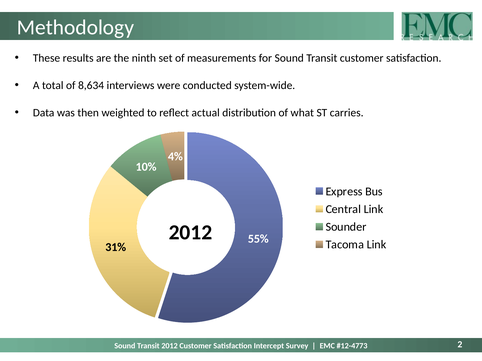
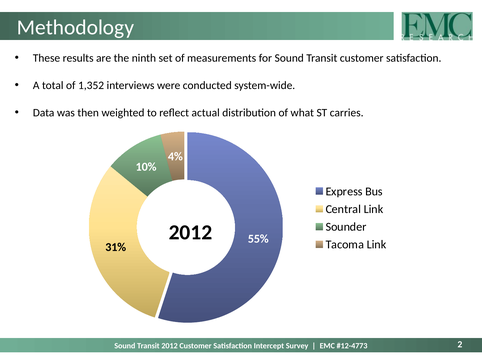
8,634: 8,634 -> 1,352
